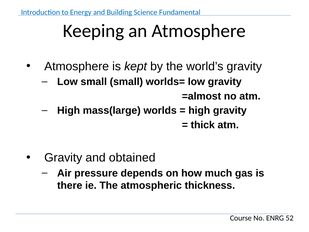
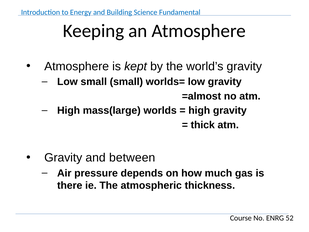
obtained: obtained -> between
